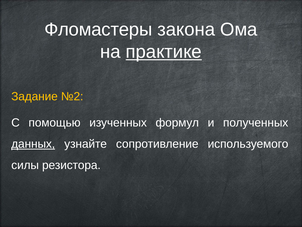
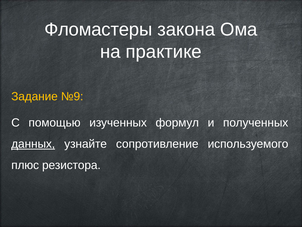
практике underline: present -> none
№2: №2 -> №9
силы: силы -> плюс
